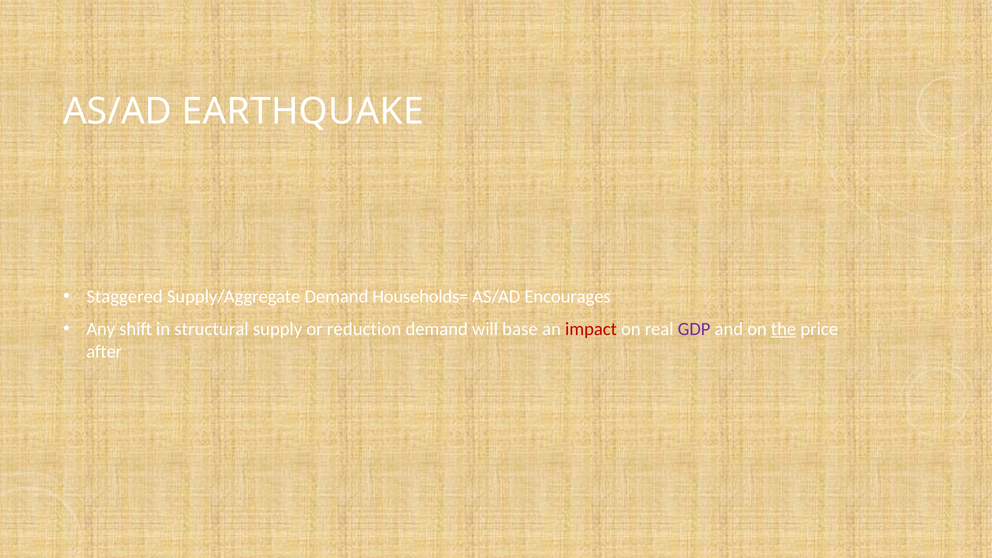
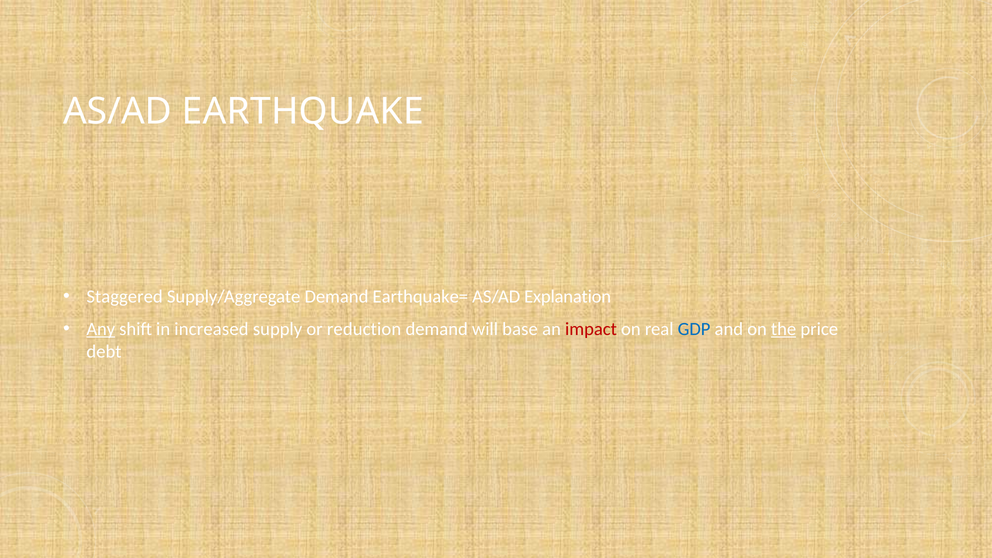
Households=: Households= -> Earthquake=
Encourages: Encourages -> Explanation
Any underline: none -> present
structural: structural -> increased
GDP colour: purple -> blue
after: after -> debt
